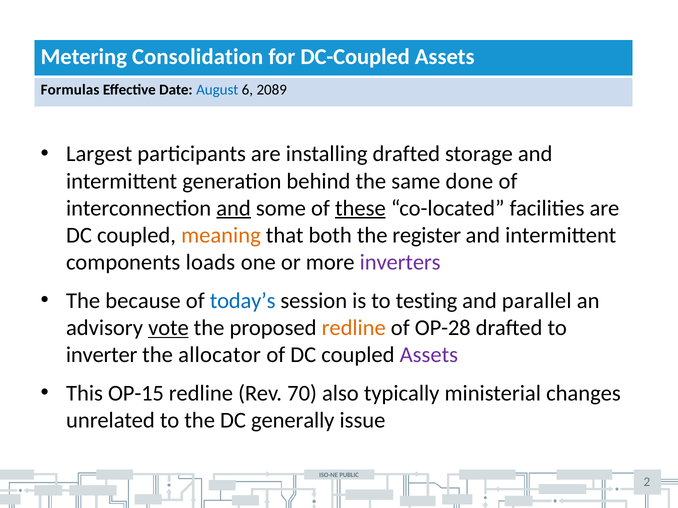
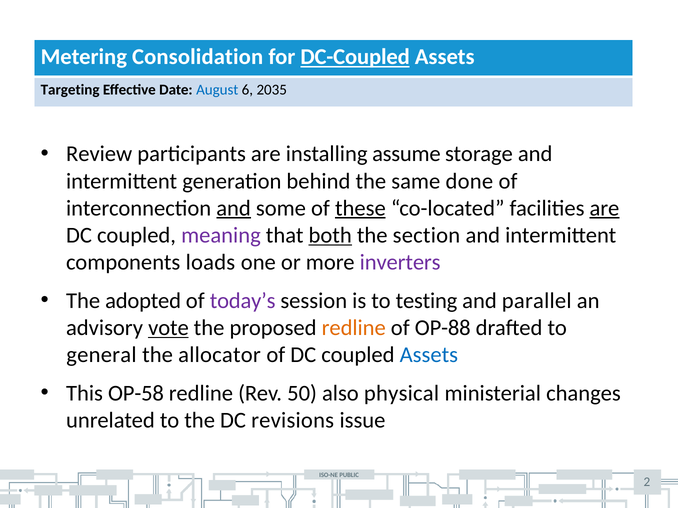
DC-Coupled underline: none -> present
Formulas: Formulas -> Targeting
2089: 2089 -> 2035
Largest: Largest -> Review
installing drafted: drafted -> assume
are at (604, 208) underline: none -> present
meaning colour: orange -> purple
both underline: none -> present
register: register -> section
because: because -> adopted
today’s colour: blue -> purple
OP-28: OP-28 -> OP-88
inverter: inverter -> general
Assets at (429, 355) colour: purple -> blue
OP-15: OP-15 -> OP-58
70: 70 -> 50
typically: typically -> physical
generally: generally -> revisions
